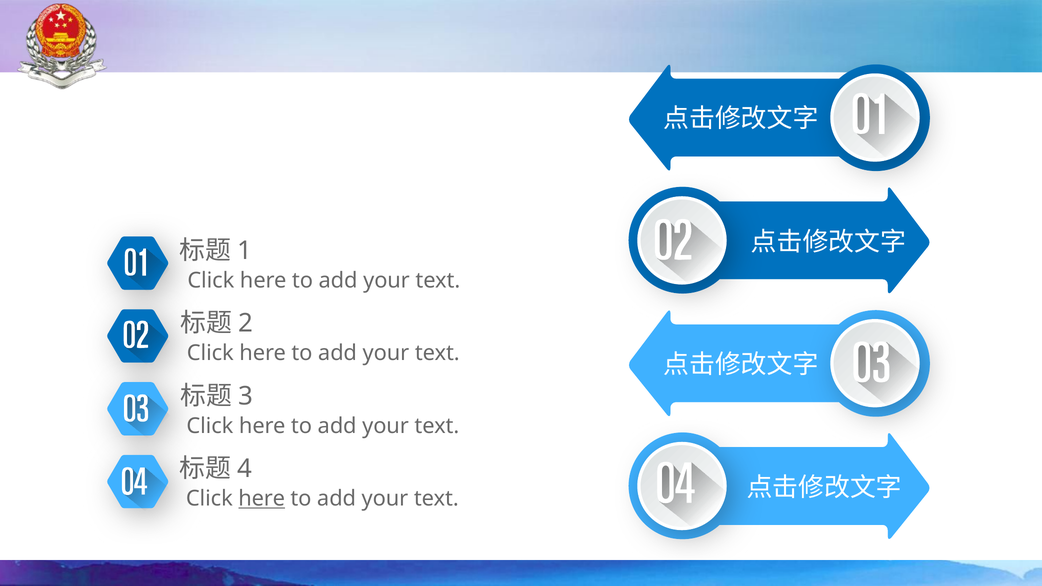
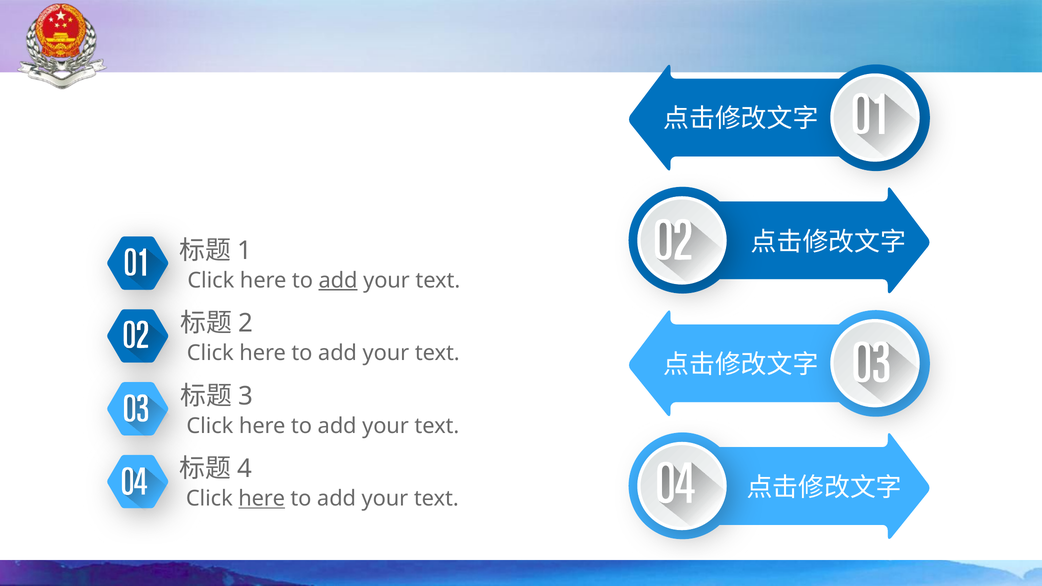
add at (338, 280) underline: none -> present
